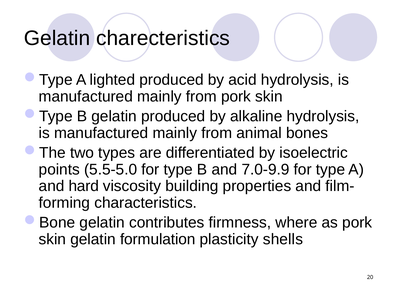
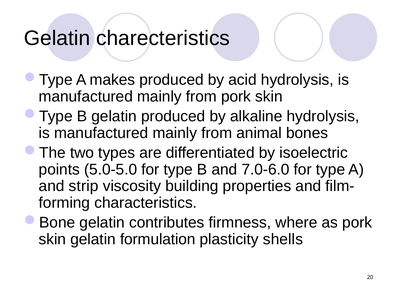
lighted: lighted -> makes
5.5-5.0: 5.5-5.0 -> 5.0-5.0
7.0-9.9: 7.0-9.9 -> 7.0-6.0
hard: hard -> strip
